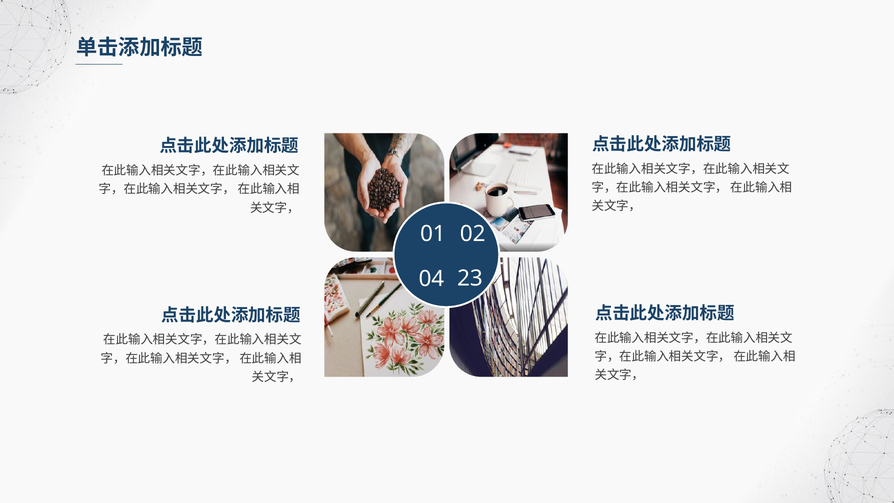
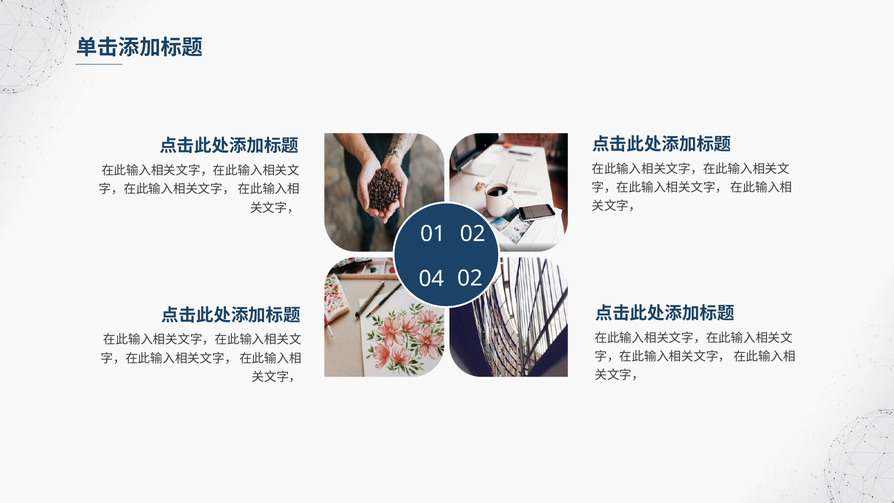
04 23: 23 -> 02
